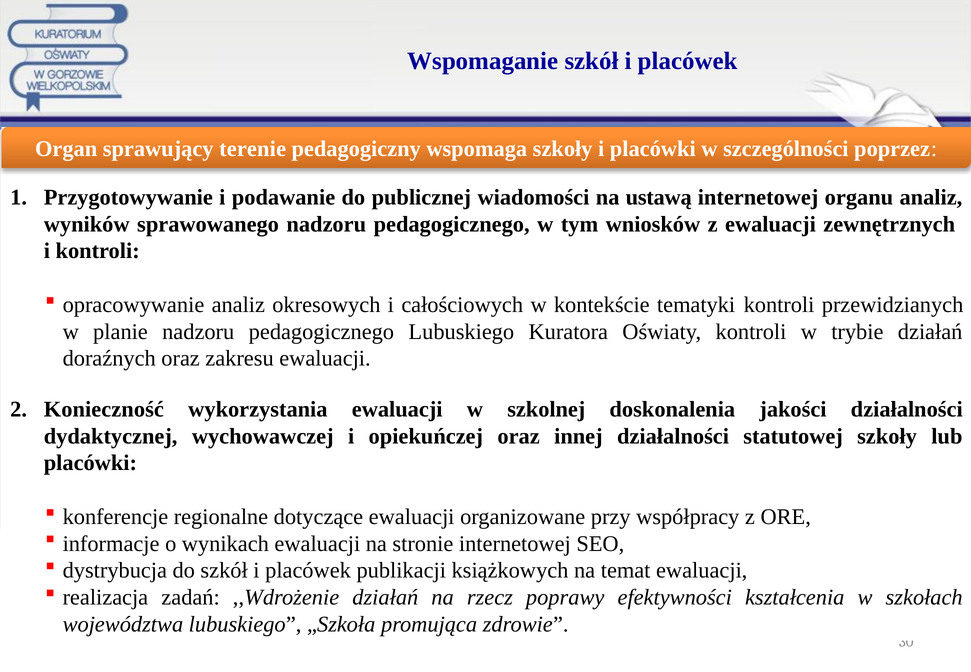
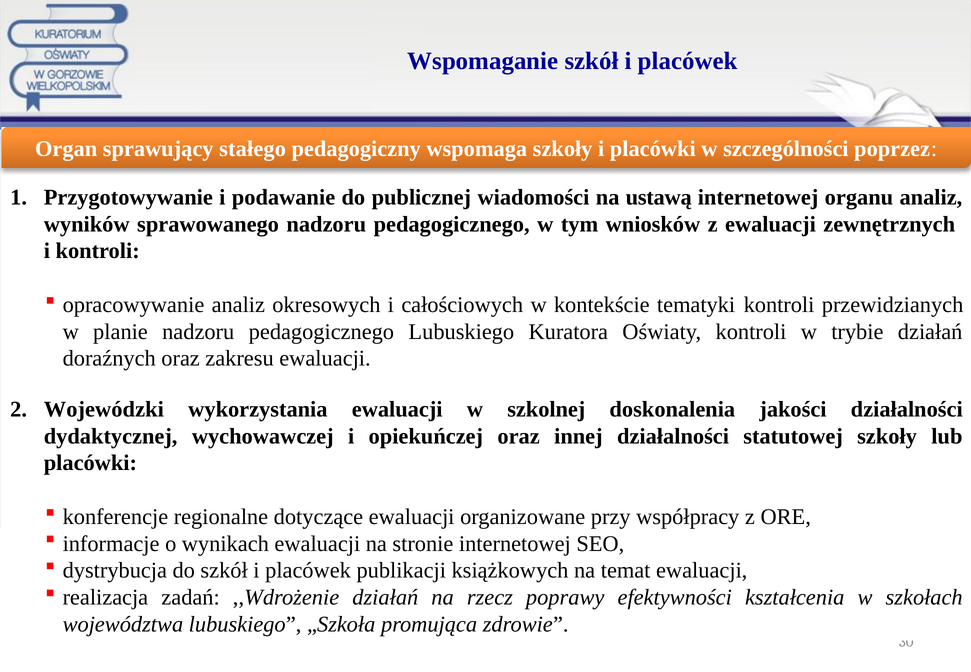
terenie: terenie -> stałego
Konieczność: Konieczność -> Wojewódzki
